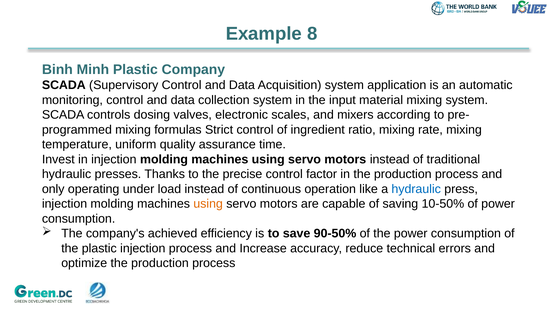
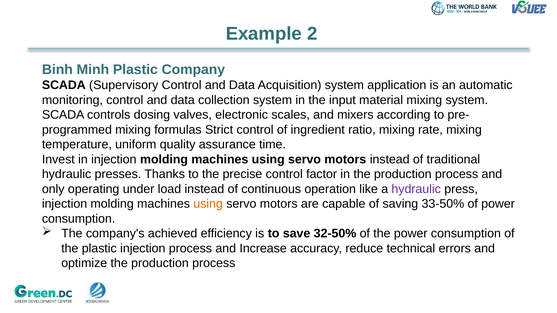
8: 8 -> 2
hydraulic at (416, 189) colour: blue -> purple
10-50%: 10-50% -> 33-50%
90-50%: 90-50% -> 32-50%
